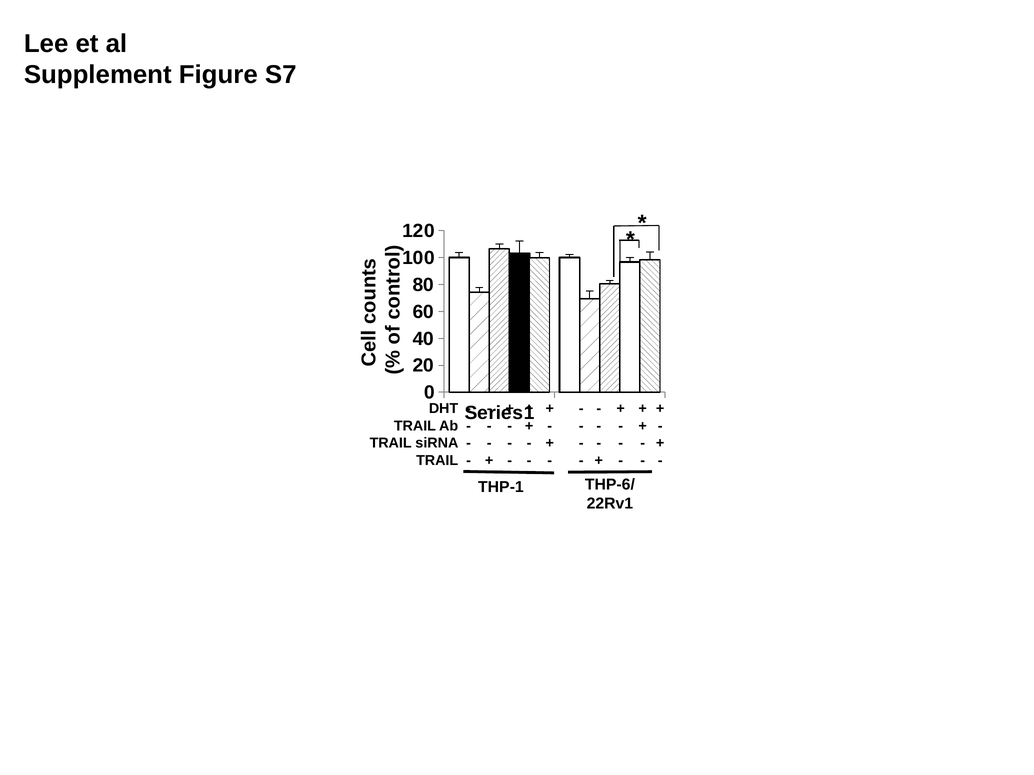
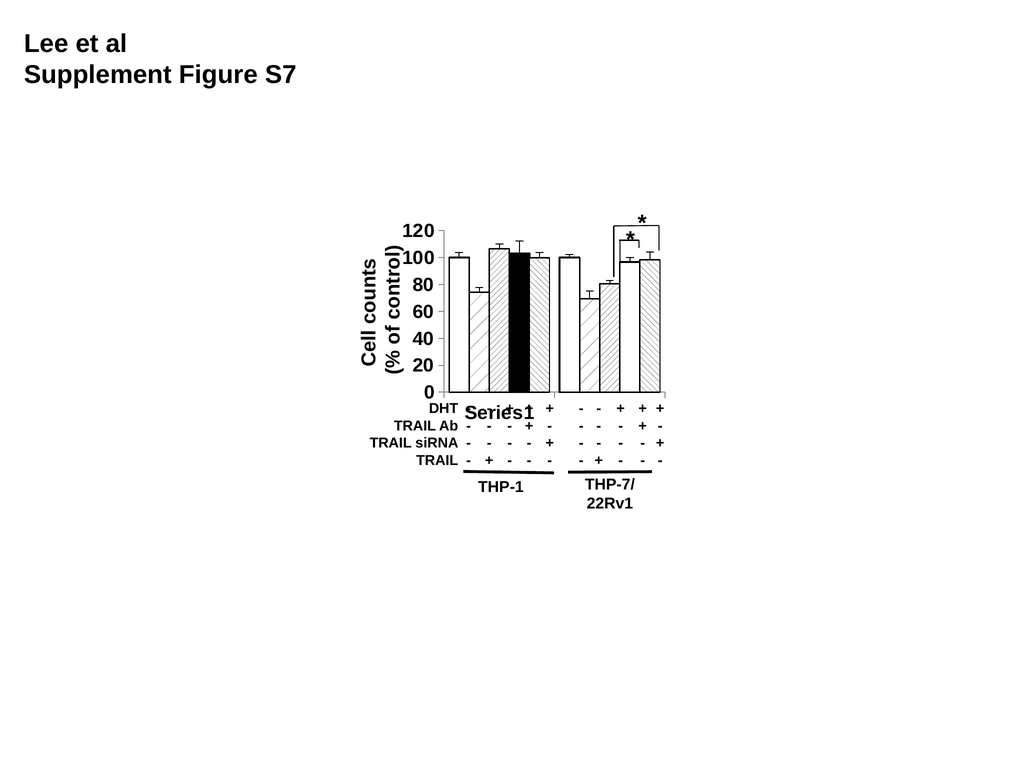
THP-6/: THP-6/ -> THP-7/
